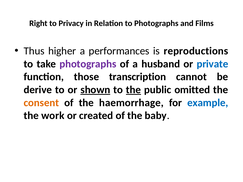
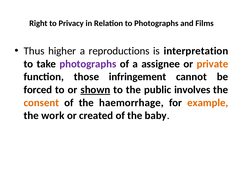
performances: performances -> reproductions
reproductions: reproductions -> interpretation
husband: husband -> assignee
private colour: blue -> orange
transcription: transcription -> infringement
derive: derive -> forced
the at (133, 90) underline: present -> none
omitted: omitted -> involves
example colour: blue -> orange
